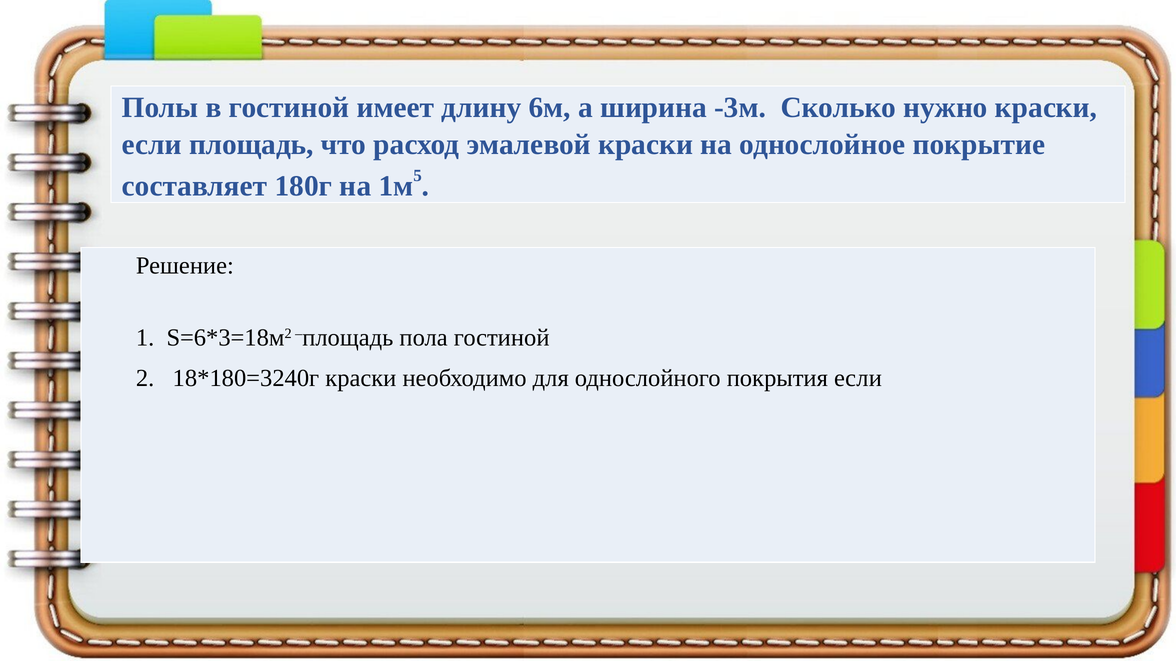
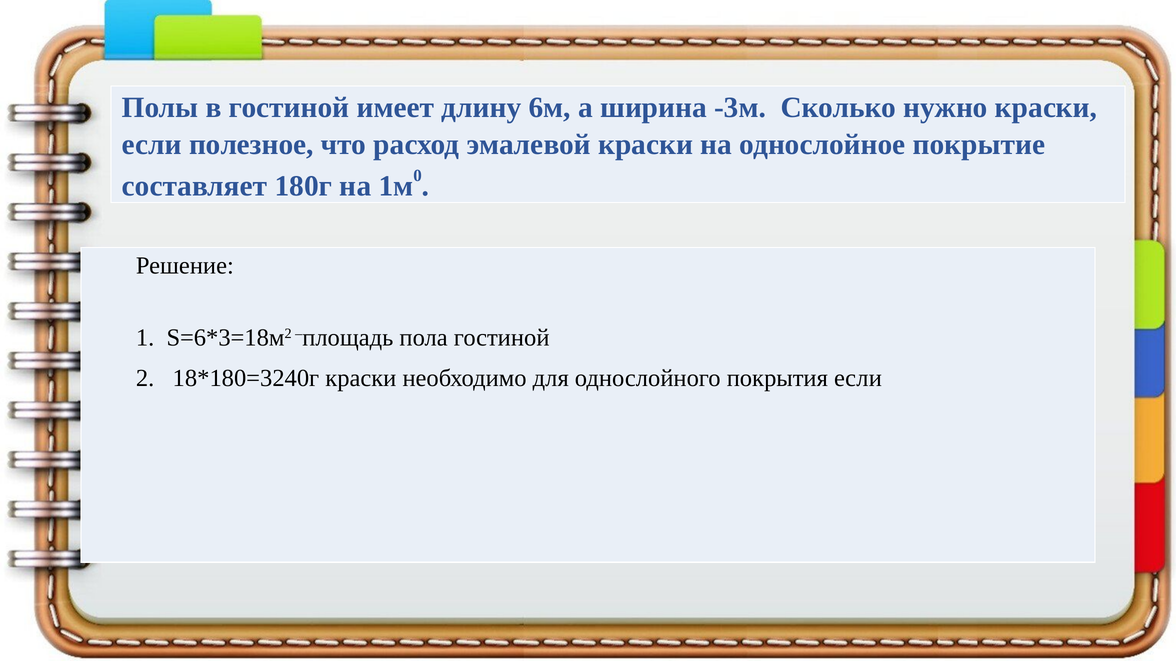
если площадь: площадь -> полезное
5: 5 -> 0
